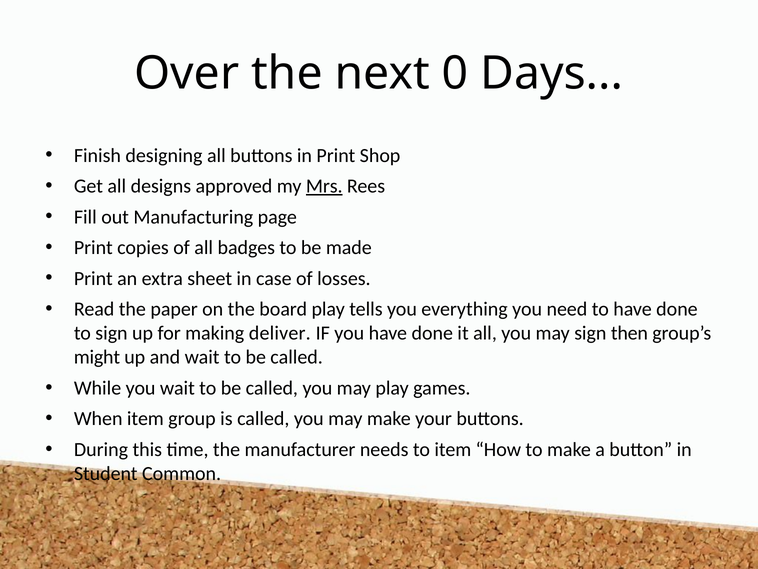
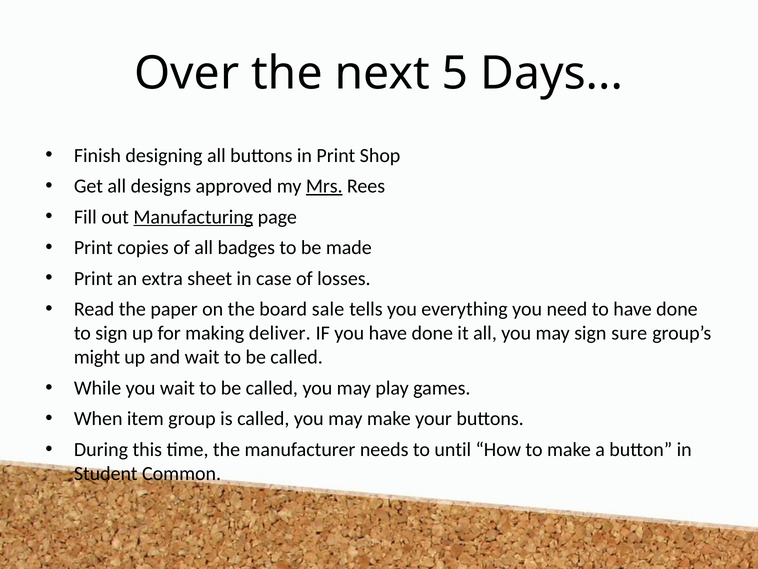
0: 0 -> 5
Manufacturing underline: none -> present
board play: play -> sale
then: then -> sure
to item: item -> until
